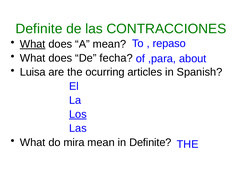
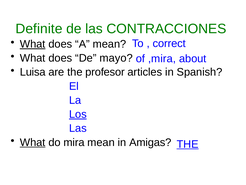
repaso: repaso -> correct
fecha: fecha -> mayo
,para: ,para -> ,mira
ocurring: ocurring -> profesor
What at (33, 142) underline: none -> present
in Definite: Definite -> Amigas
THE at (188, 144) underline: none -> present
